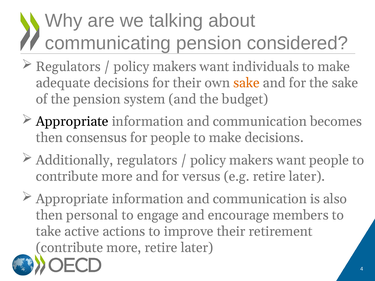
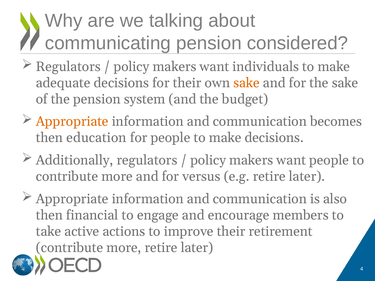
Appropriate at (72, 122) colour: black -> orange
consensus: consensus -> education
personal: personal -> financial
